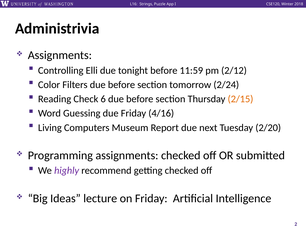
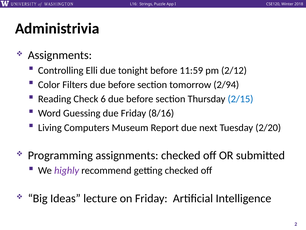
2/24: 2/24 -> 2/94
2/15 colour: orange -> blue
4/16: 4/16 -> 8/16
